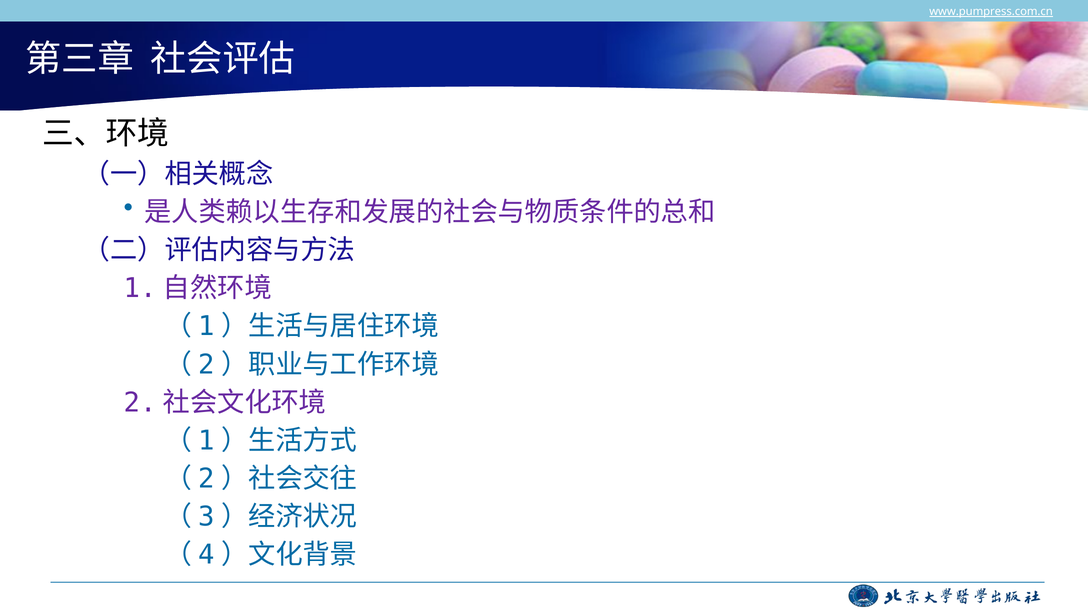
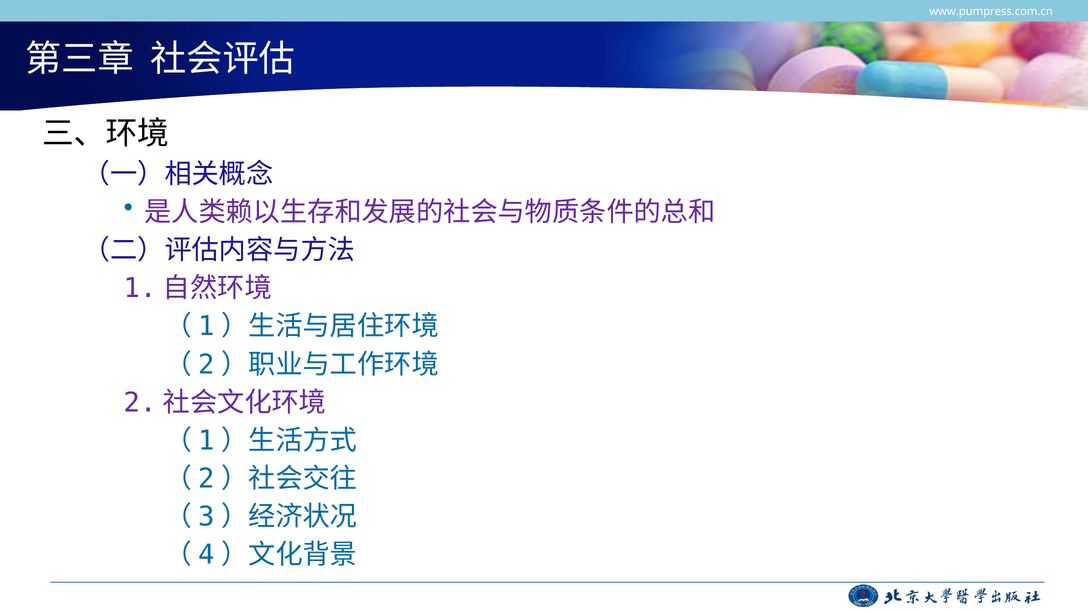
www.pumpress.com.cn underline: present -> none
